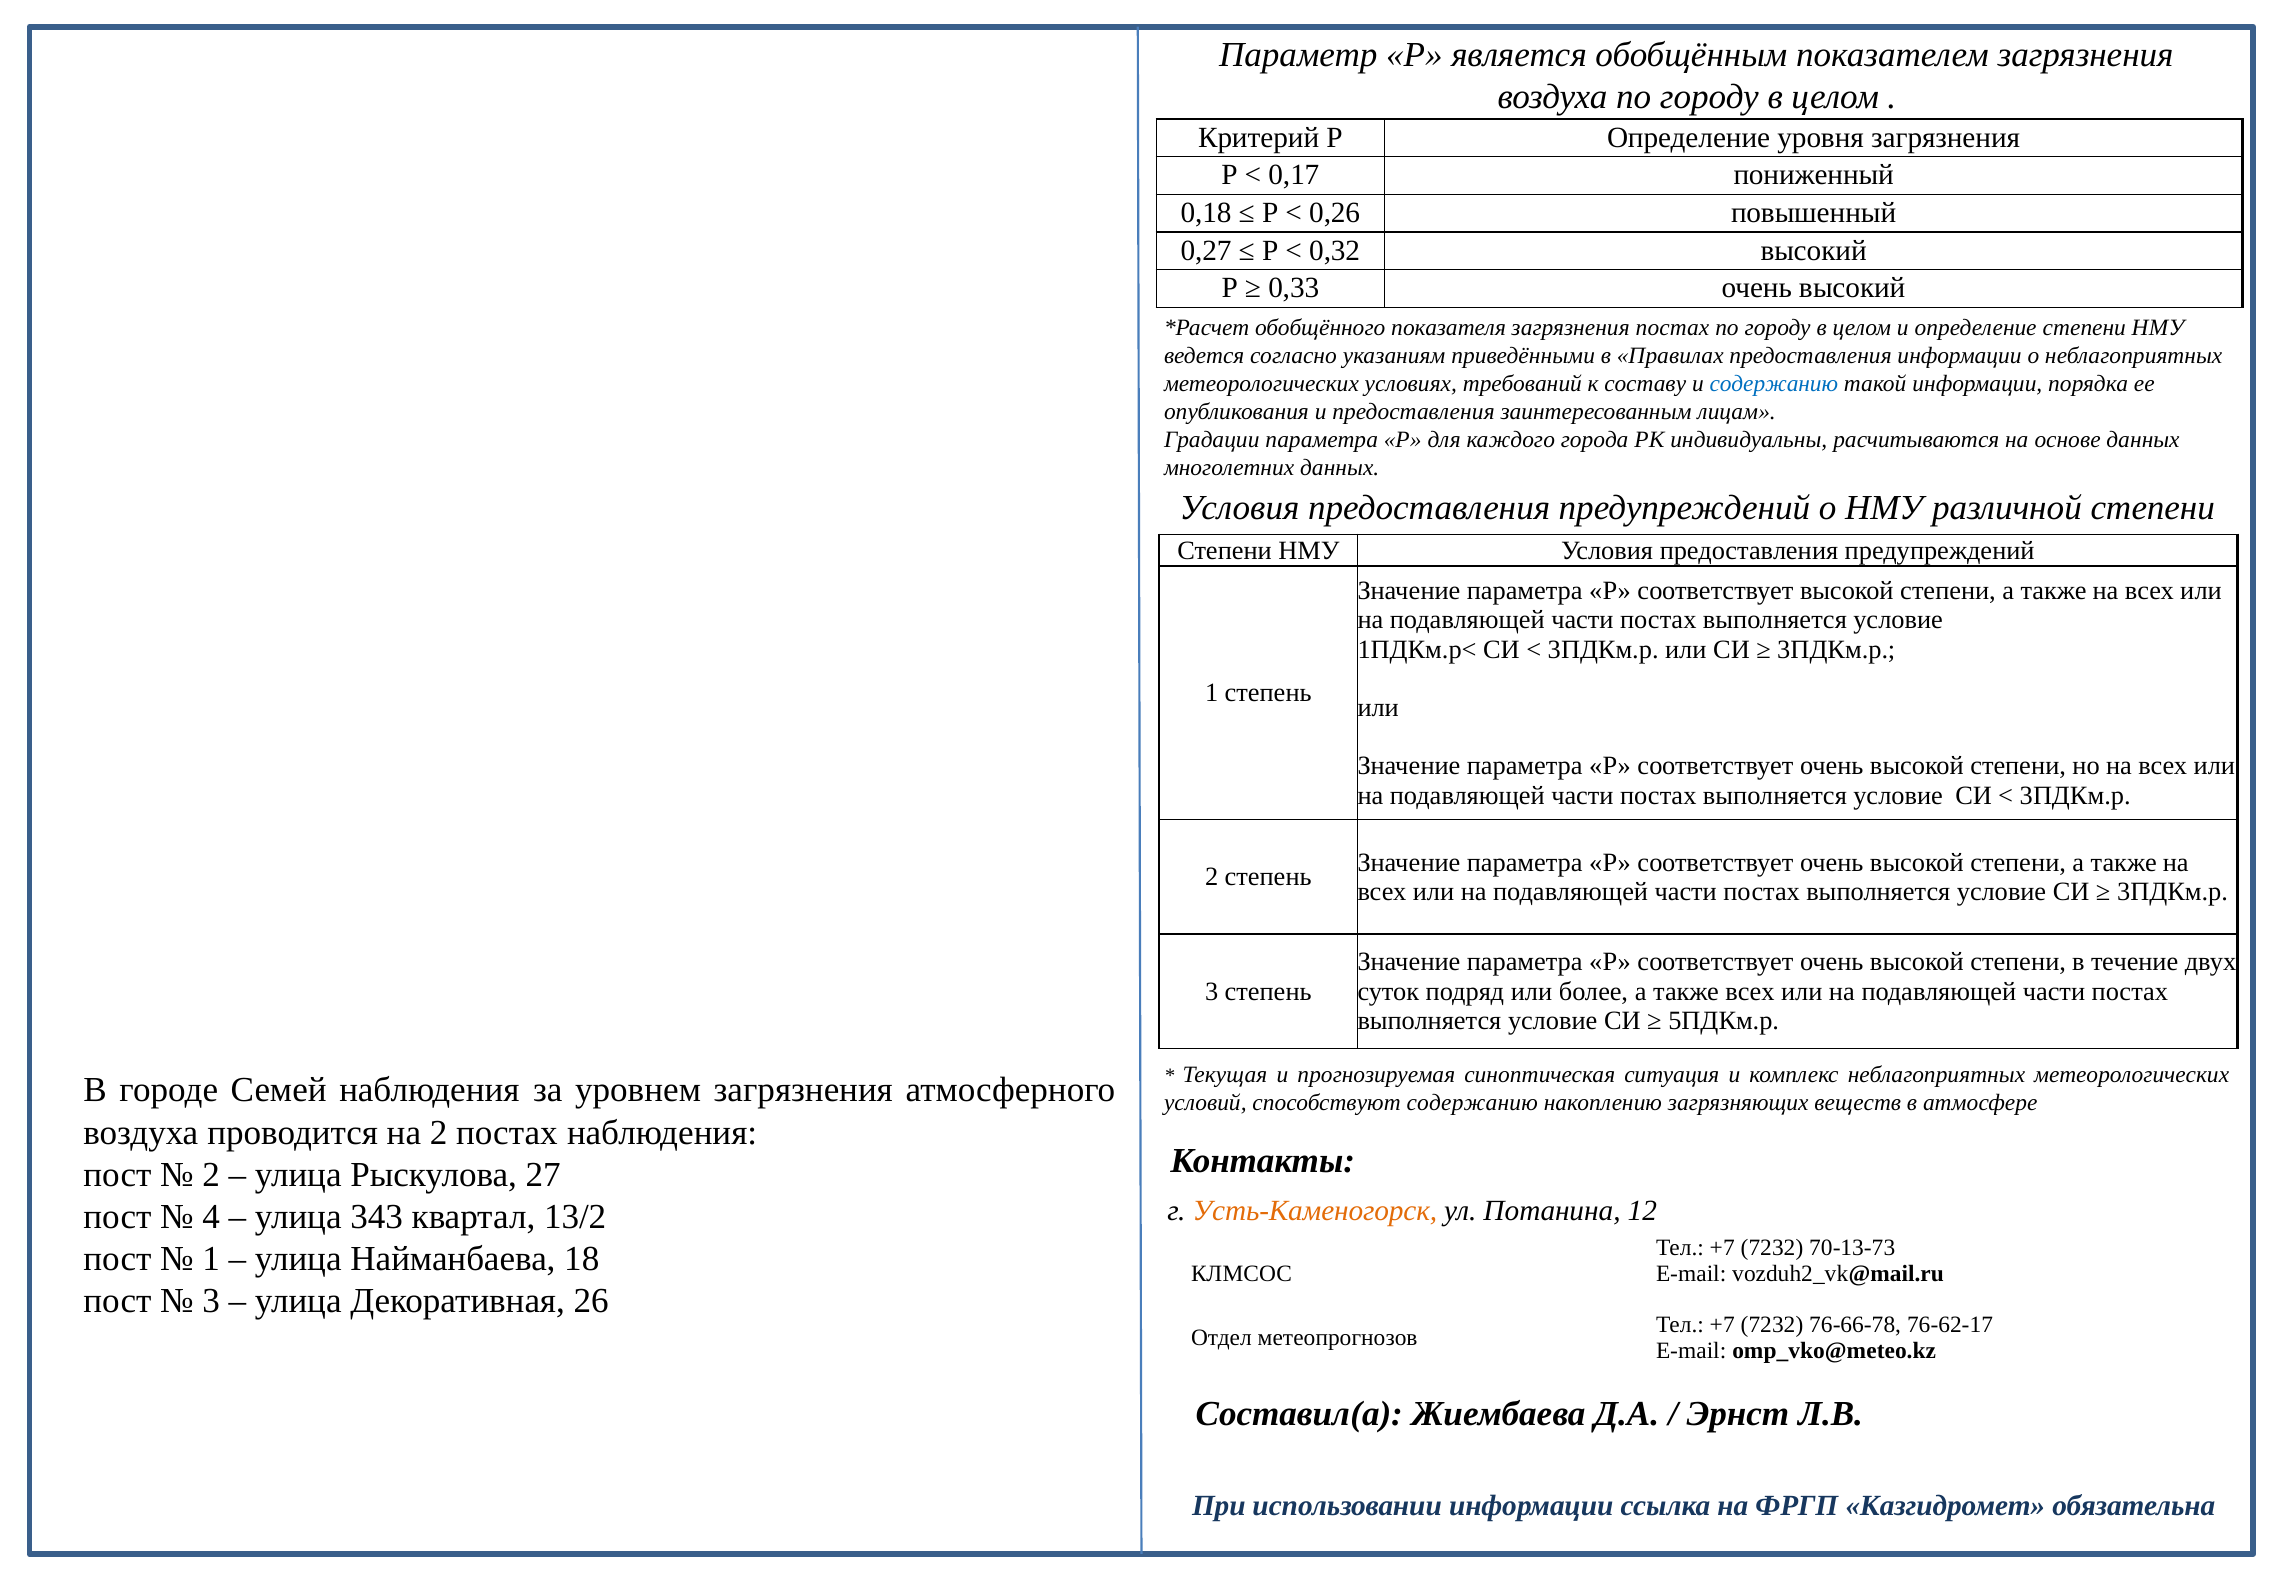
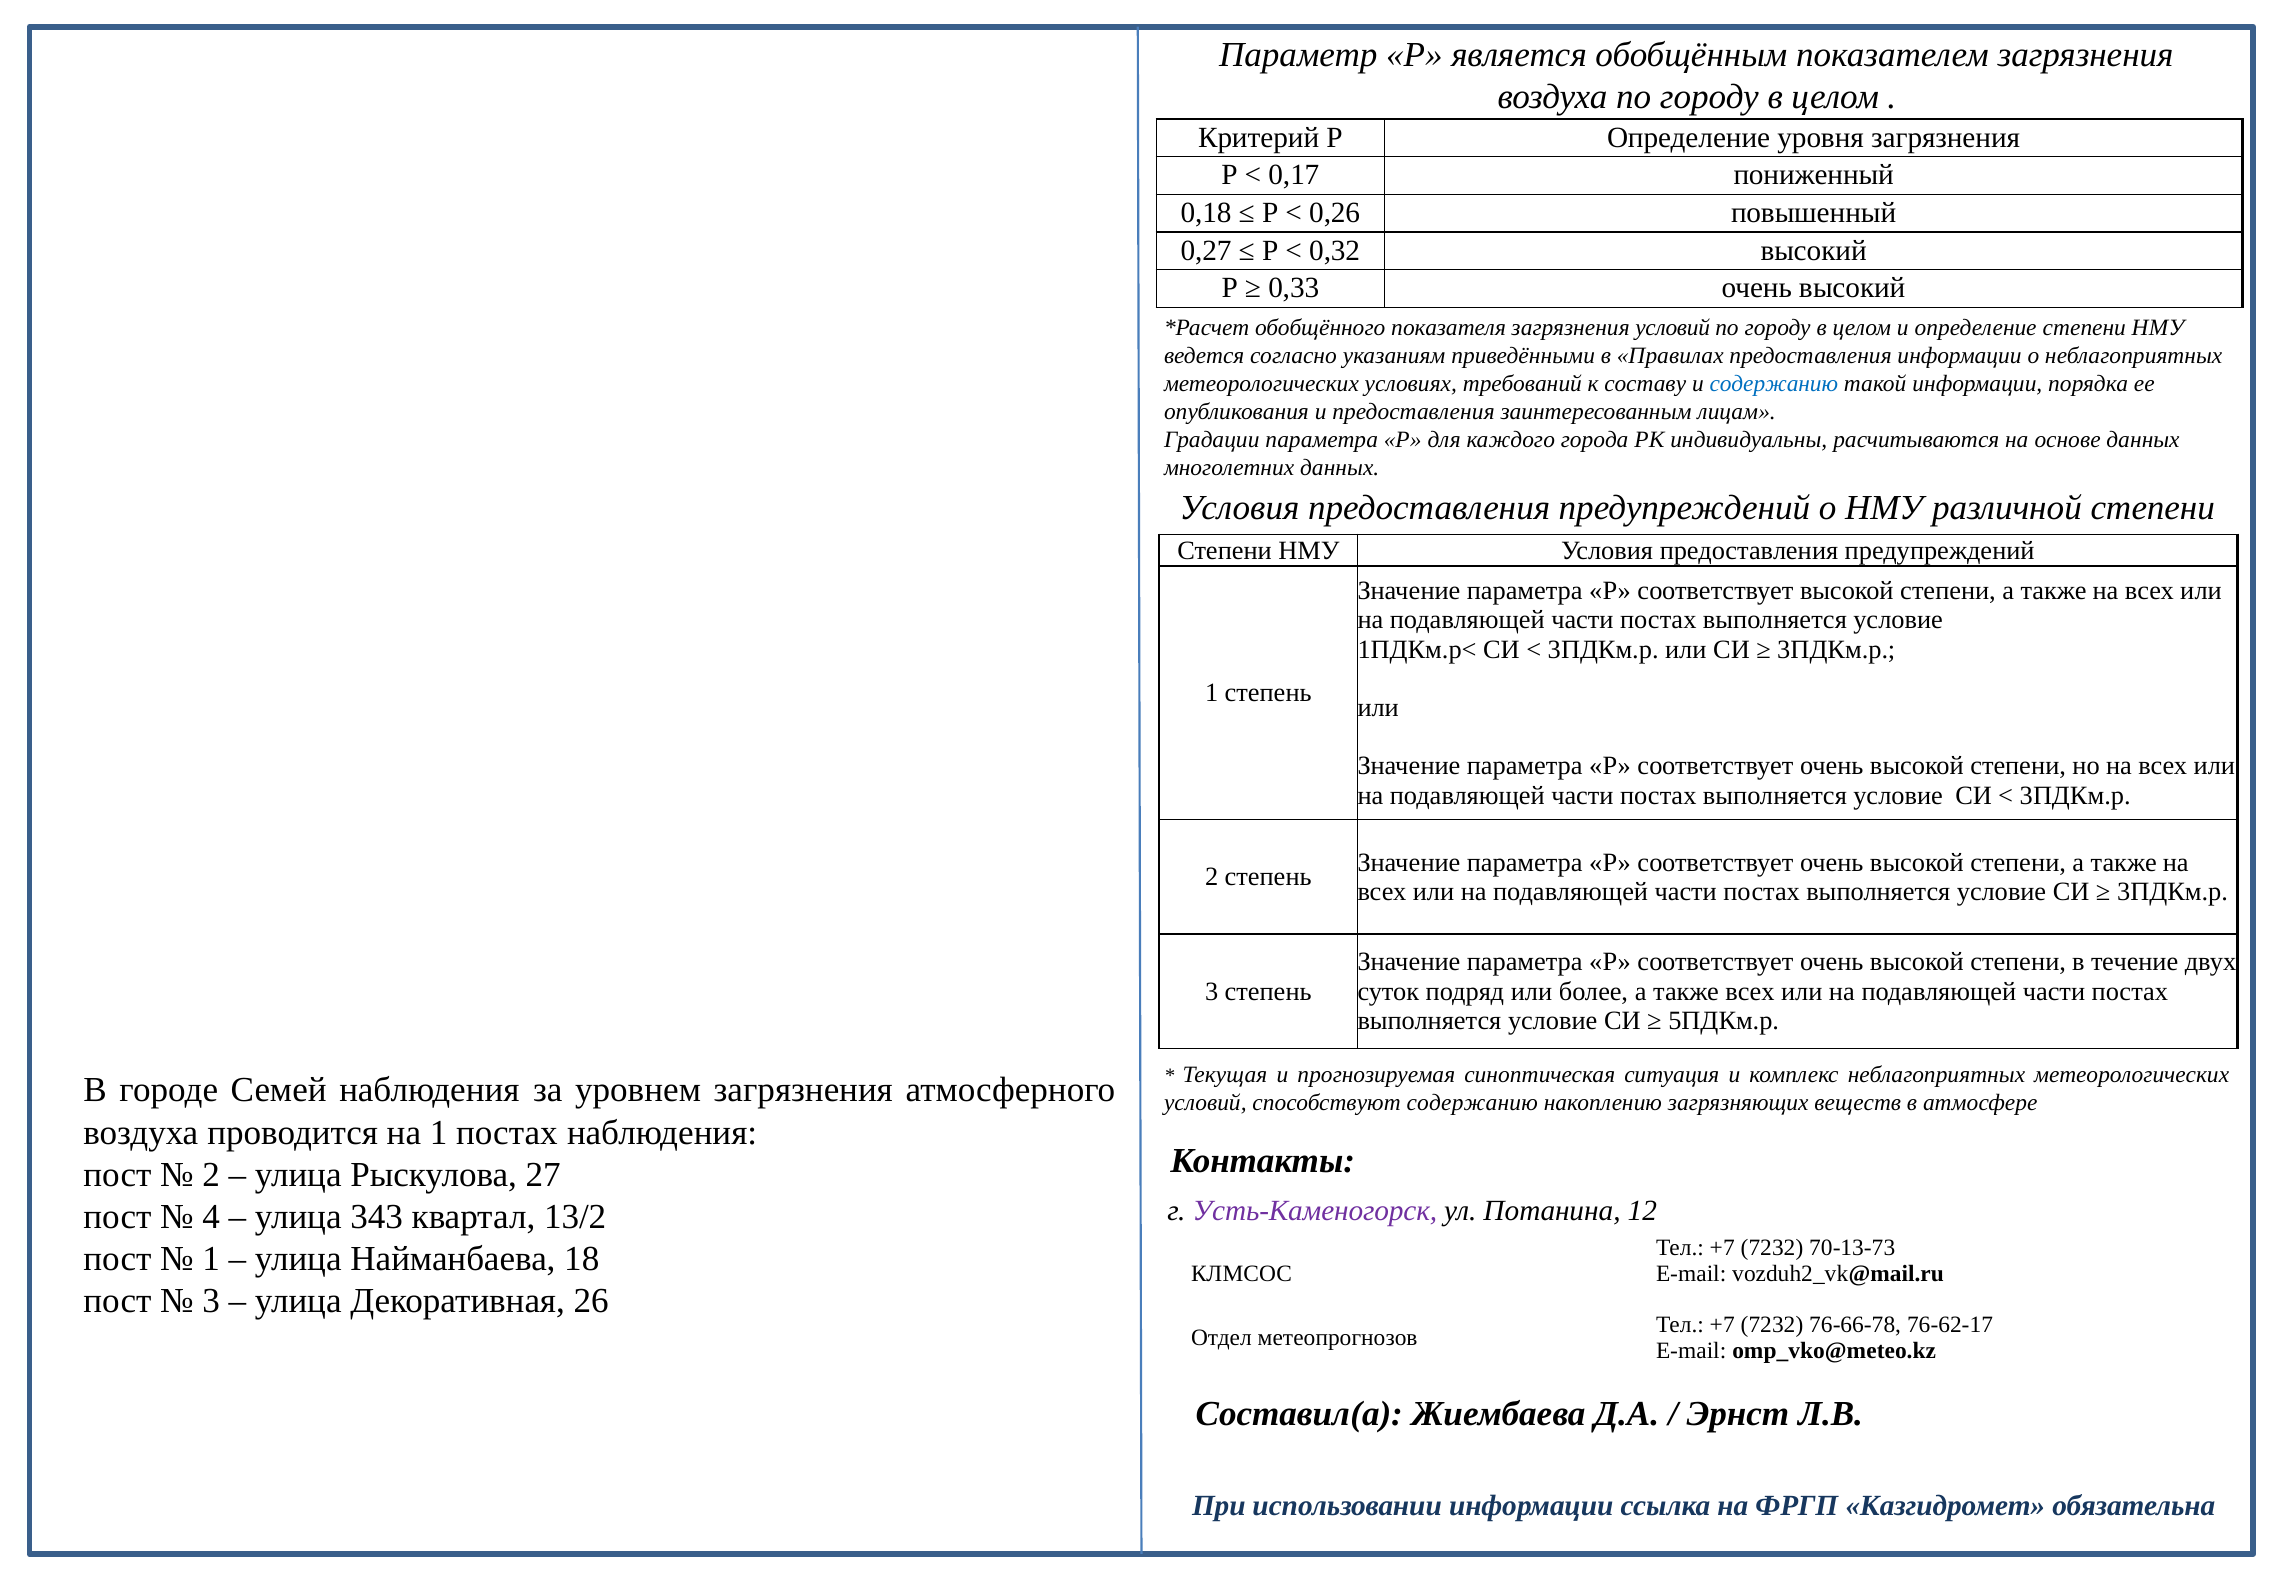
загрязнения постах: постах -> условий
на 2: 2 -> 1
Усть-Каменогорск colour: orange -> purple
